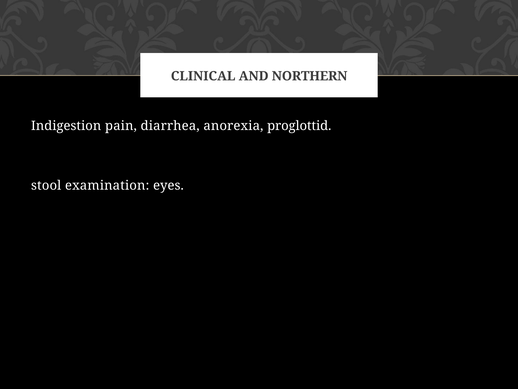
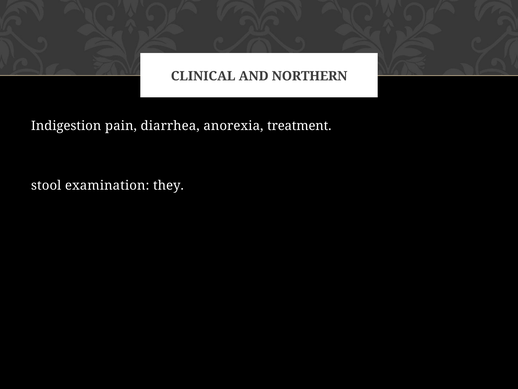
proglottid: proglottid -> treatment
eyes: eyes -> they
